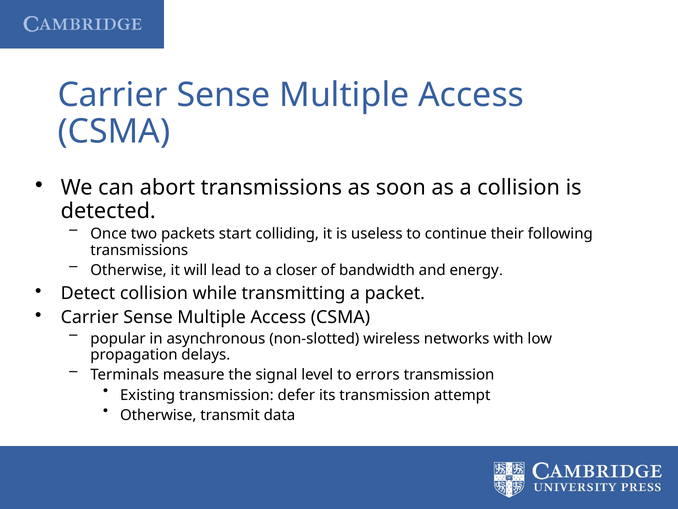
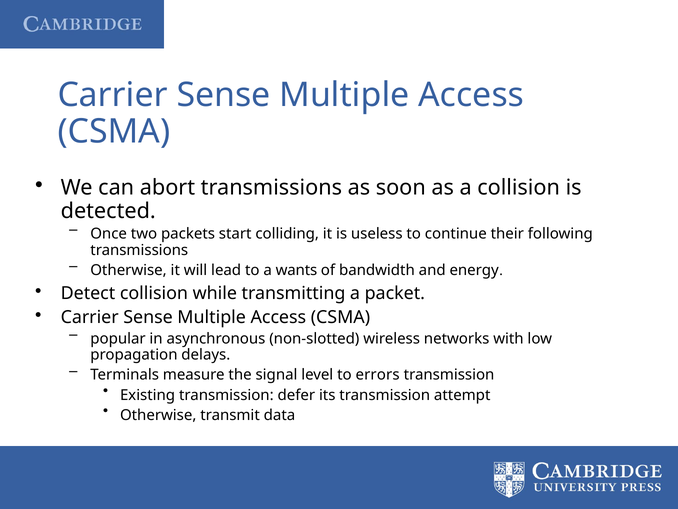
closer: closer -> wants
